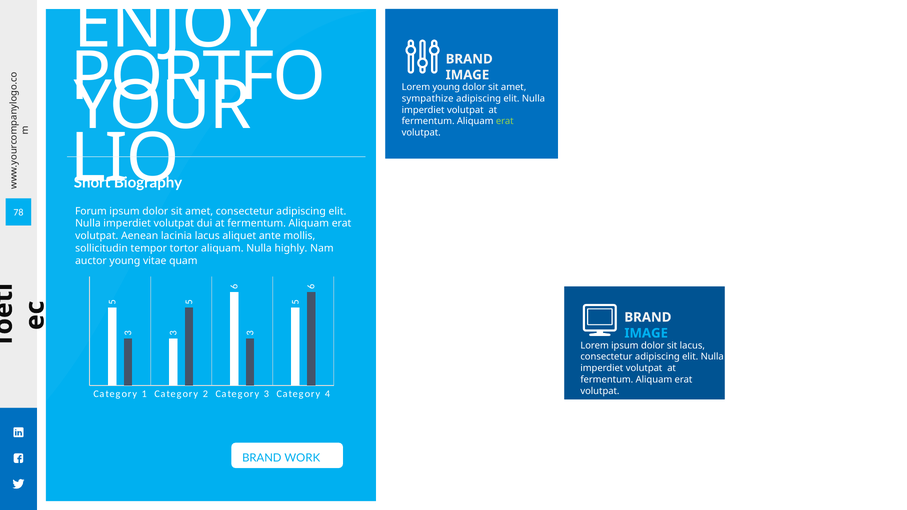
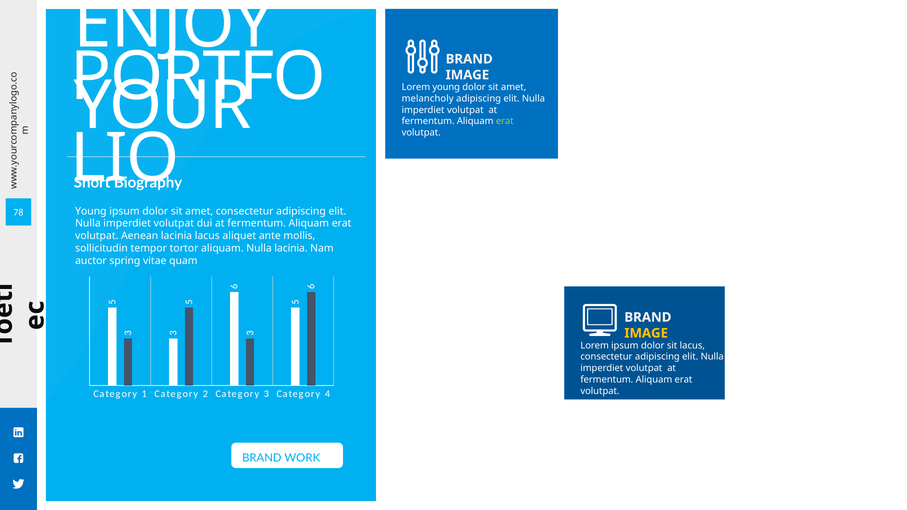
sympathize: sympathize -> melancholy
Forum at (91, 211): Forum -> Young
Nulla highly: highly -> lacinia
auctor young: young -> spring
IMAGE at (646, 333) colour: light blue -> yellow
